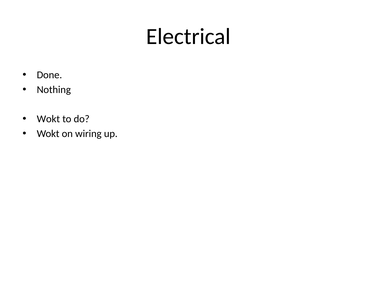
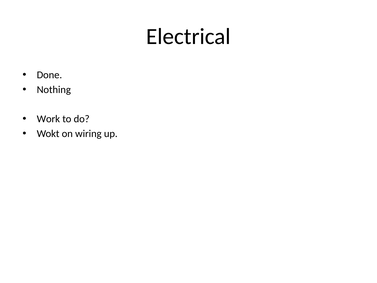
Wokt at (48, 119): Wokt -> Work
